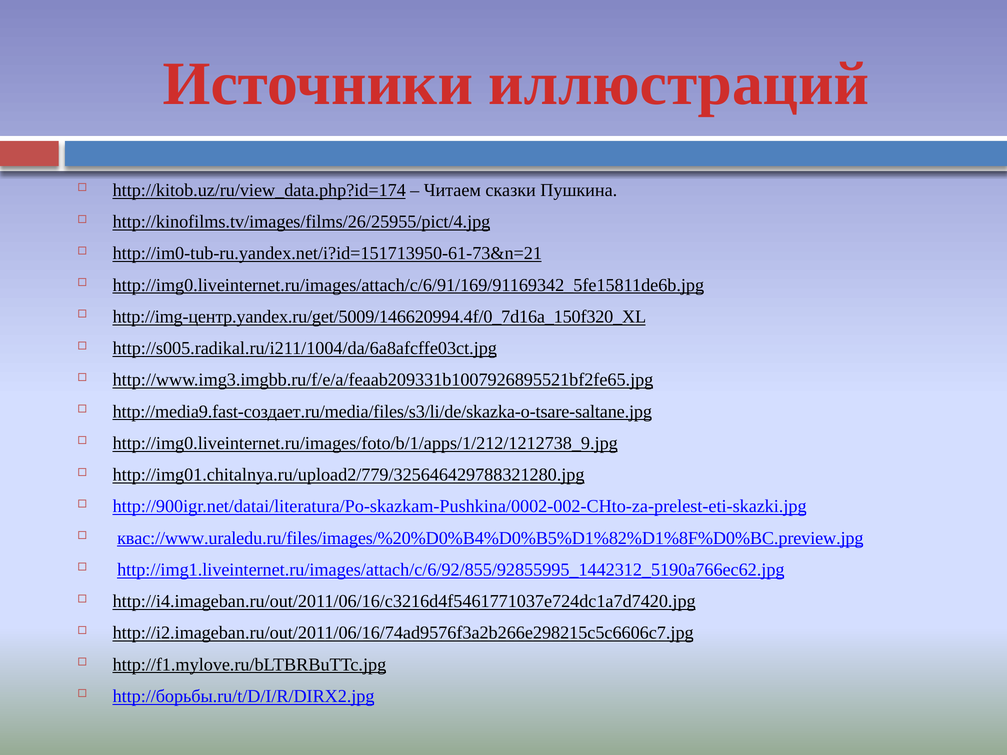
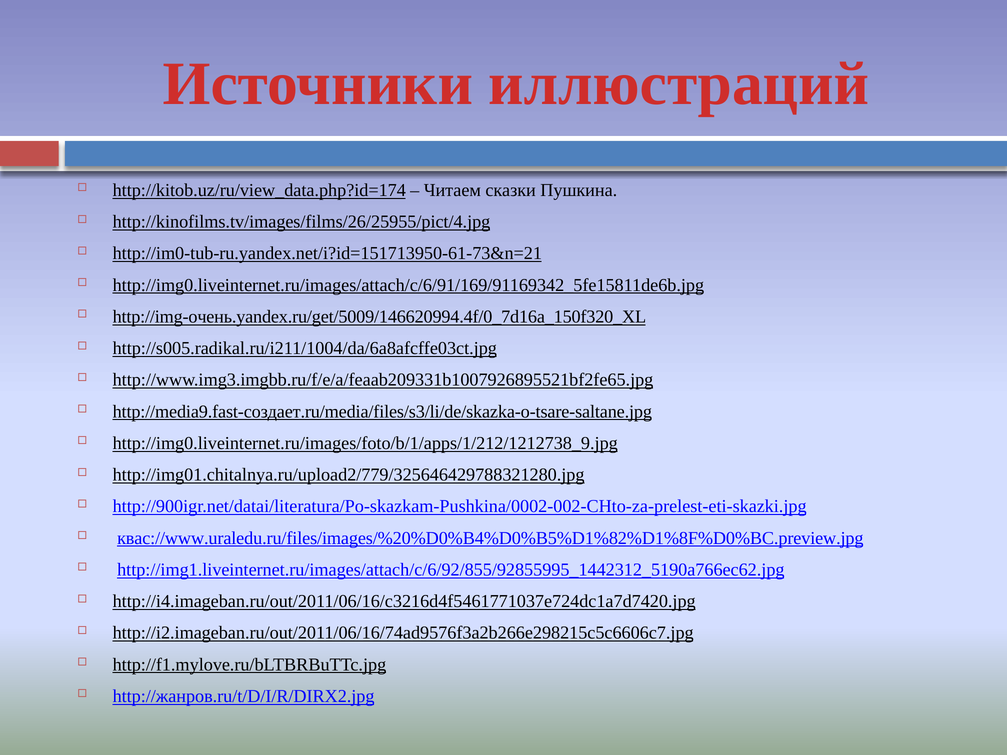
http://img-центр.yandex.ru/get/5009/146620994.4f/0_7d16a_150f320_XL: http://img-центр.yandex.ru/get/5009/146620994.4f/0_7d16a_150f320_XL -> http://img-очень.yandex.ru/get/5009/146620994.4f/0_7d16a_150f320_XL
http://борьбы.ru/t/D/I/R/DIRX2.jpg: http://борьбы.ru/t/D/I/R/DIRX2.jpg -> http://жанров.ru/t/D/I/R/DIRX2.jpg
